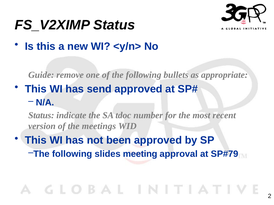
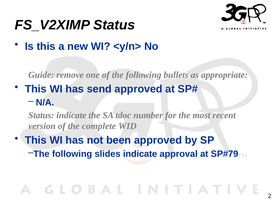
meetings: meetings -> complete
slides meeting: meeting -> indicate
